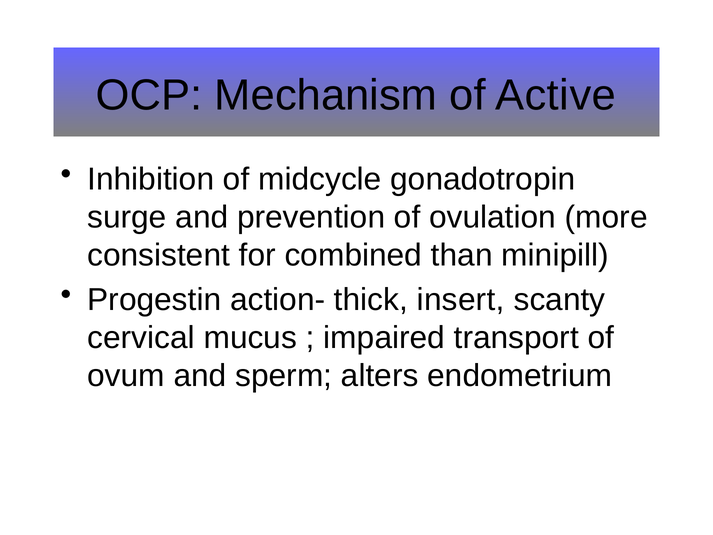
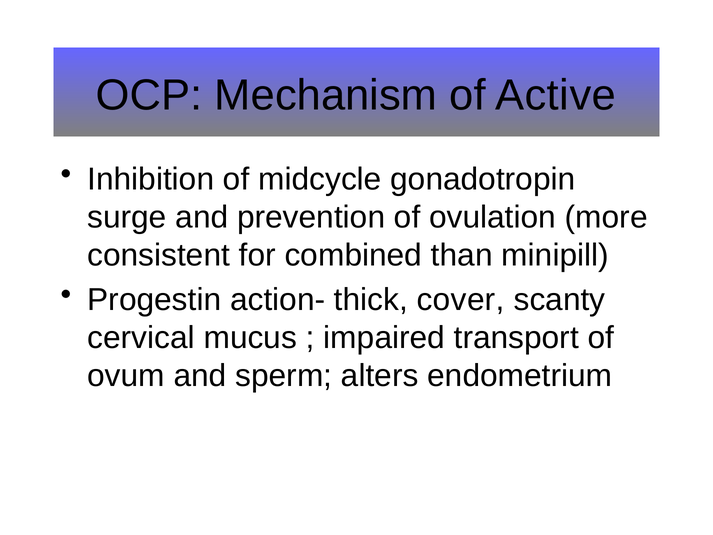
insert: insert -> cover
